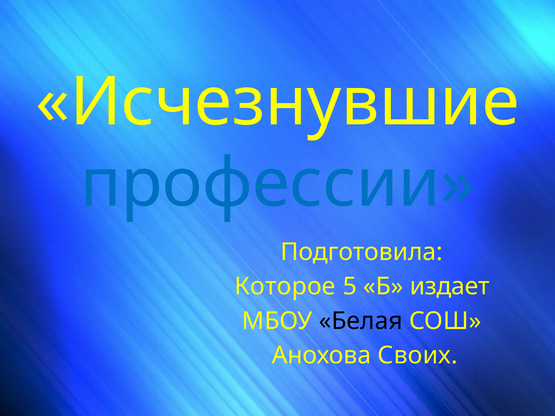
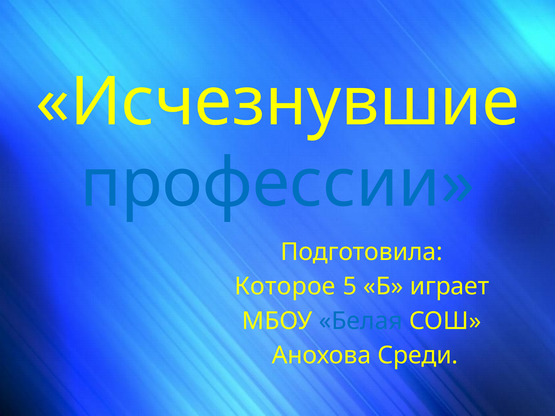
издает: издает -> играет
Белая colour: black -> blue
Своих: Своих -> Среди
